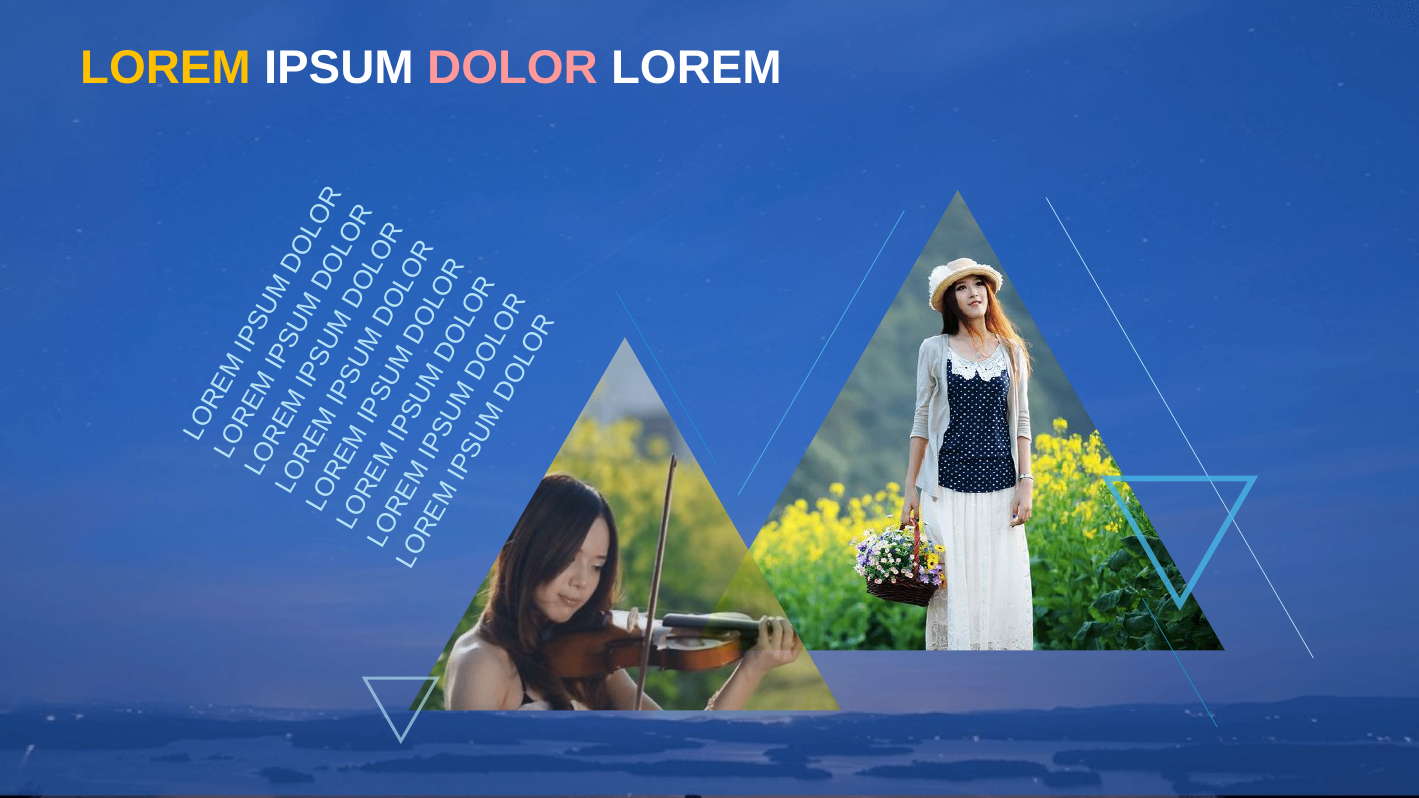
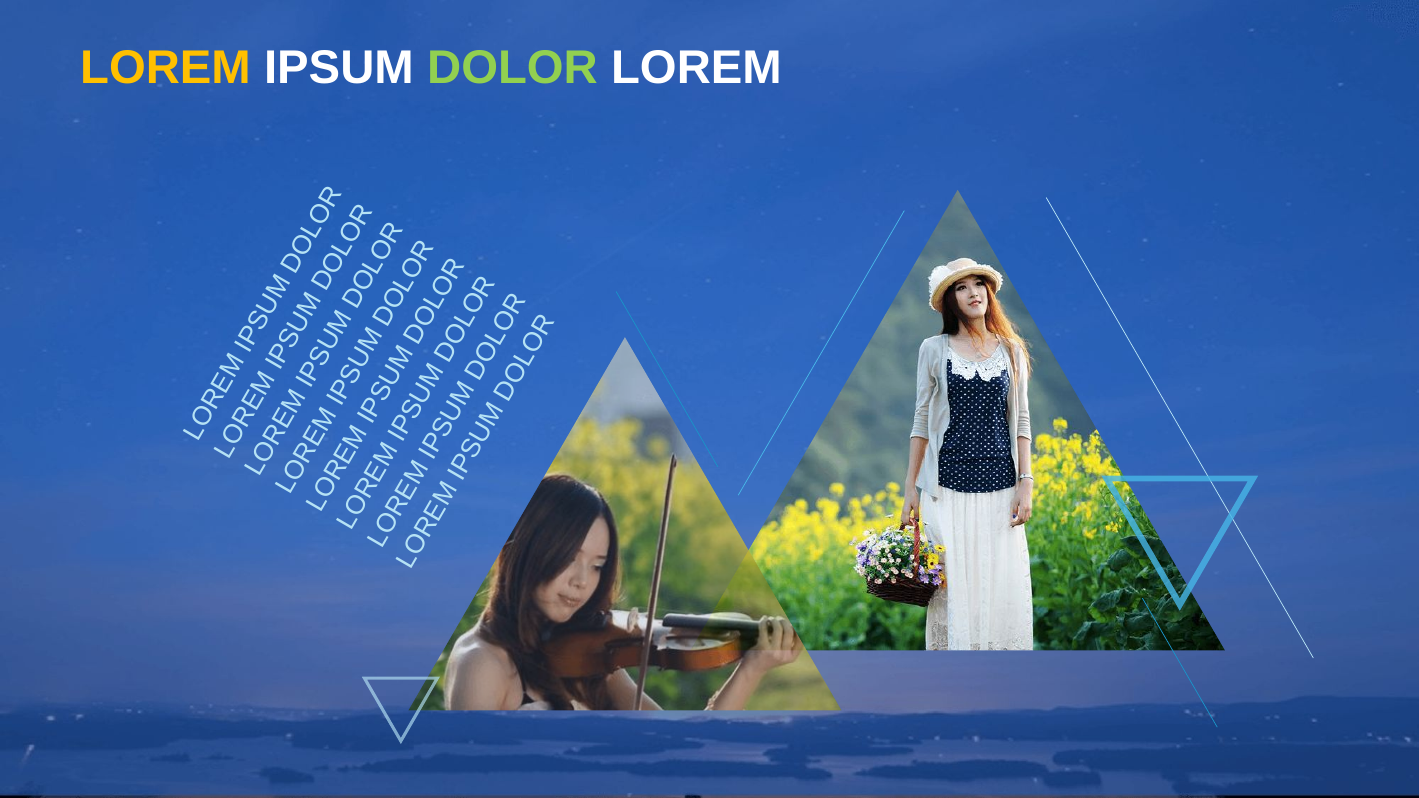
DOLOR colour: pink -> light green
